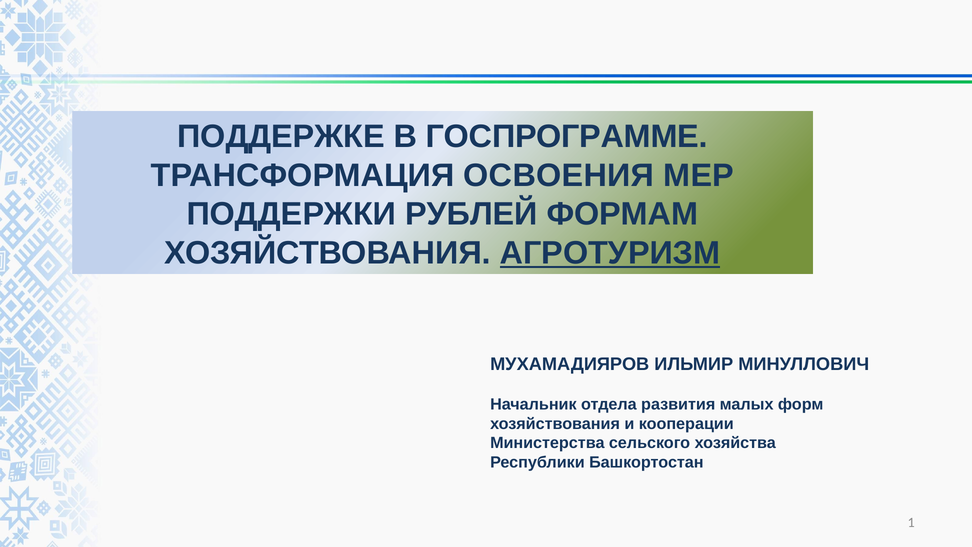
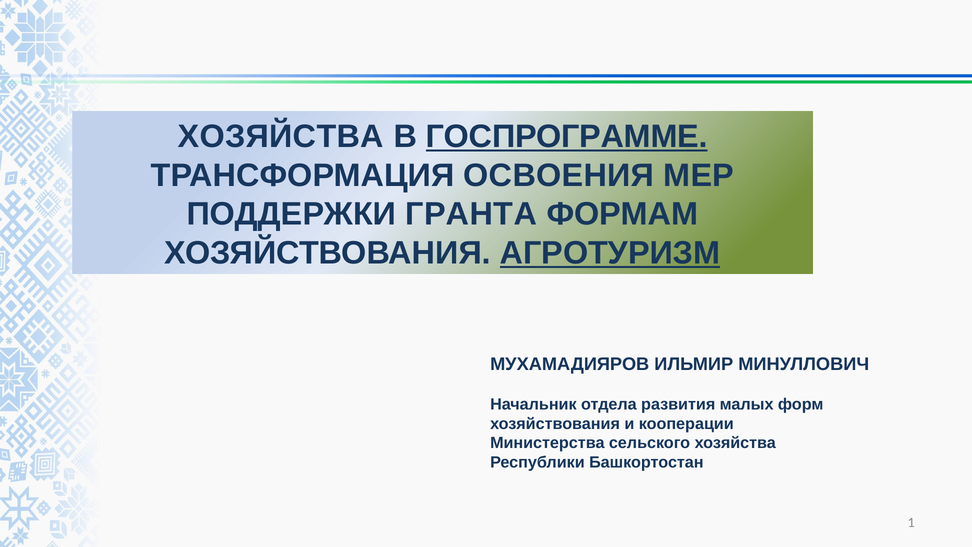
ПОДДЕРЖКЕ at (281, 136): ПОДДЕРЖКЕ -> ХОЗЯЙСТВА
ГОСПРОГРАММЕ underline: none -> present
РУБЛЕЙ: РУБЛЕЙ -> ГРАНТА
